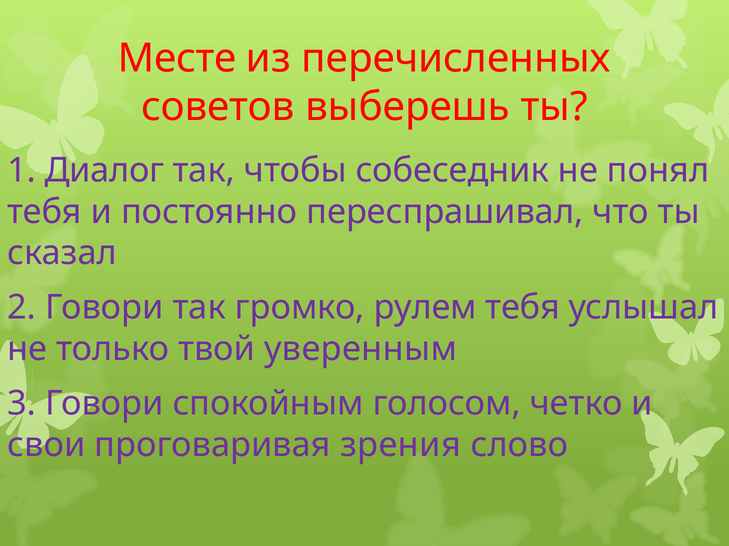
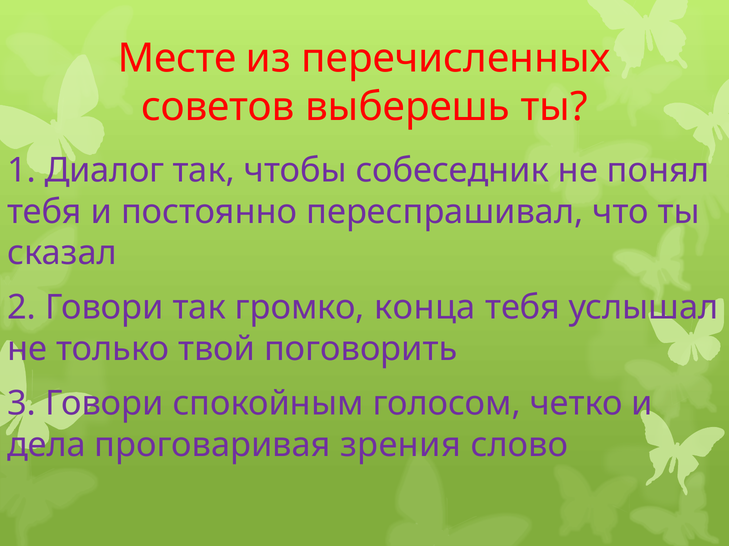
рулем: рулем -> конца
уверенным: уверенным -> поговорить
свои: свои -> дела
